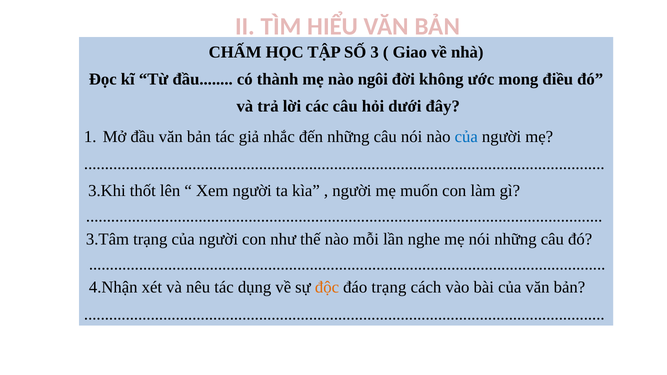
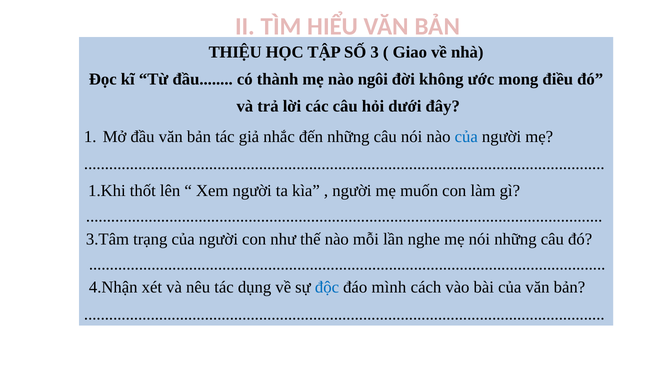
CHẤM: CHẤM -> THIỆU
3.Khi: 3.Khi -> 1.Khi
độc colour: orange -> blue
đáo trạng: trạng -> mình
